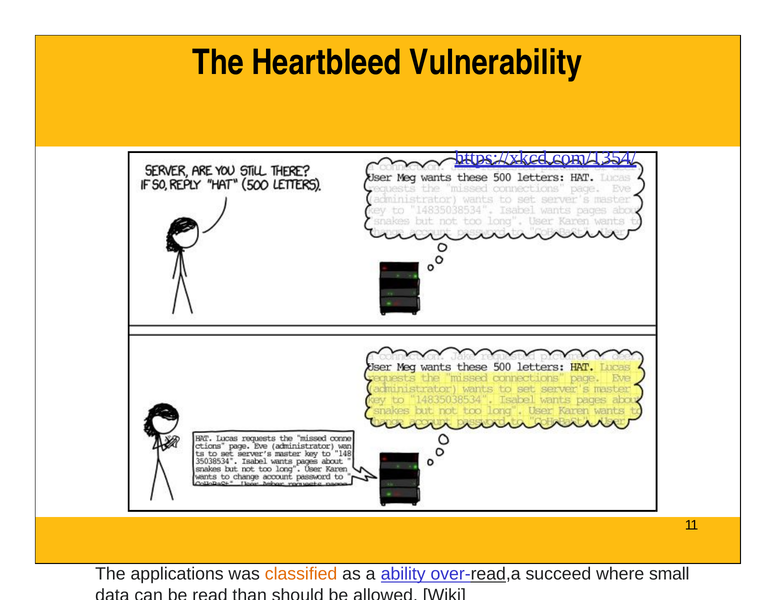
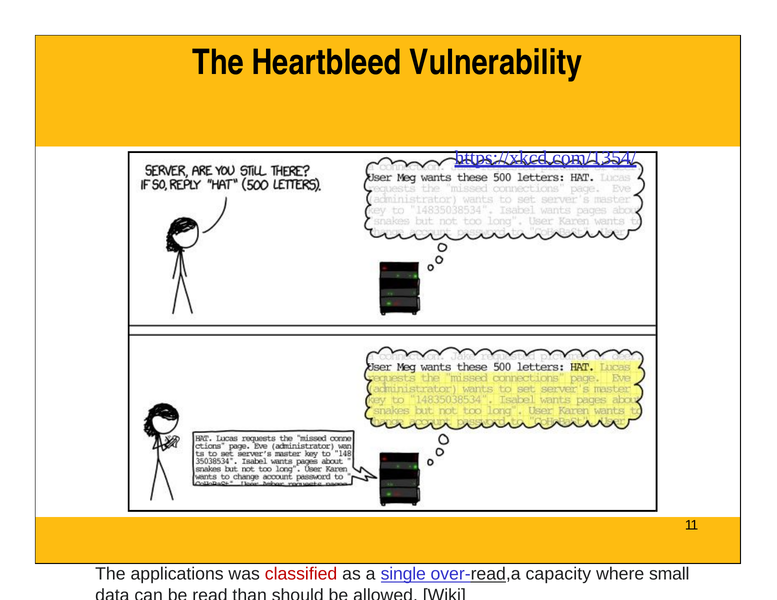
classified colour: orange -> red
ability: ability -> single
succeed: succeed -> capacity
